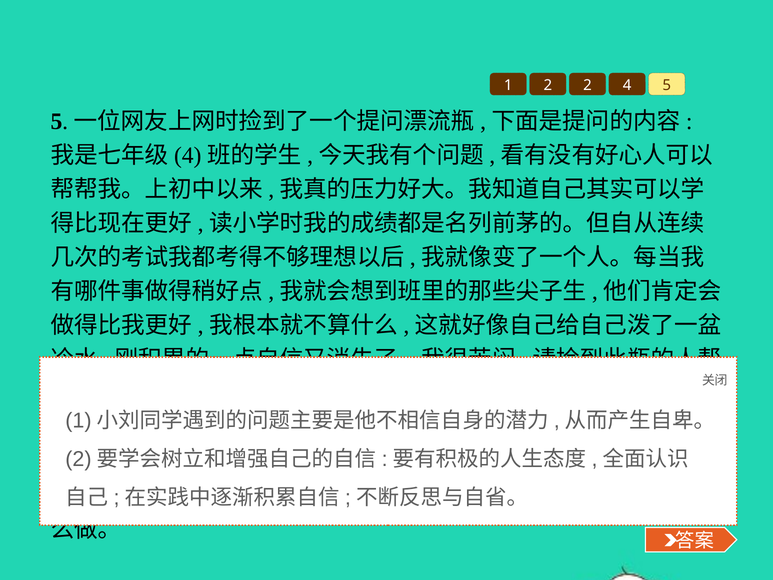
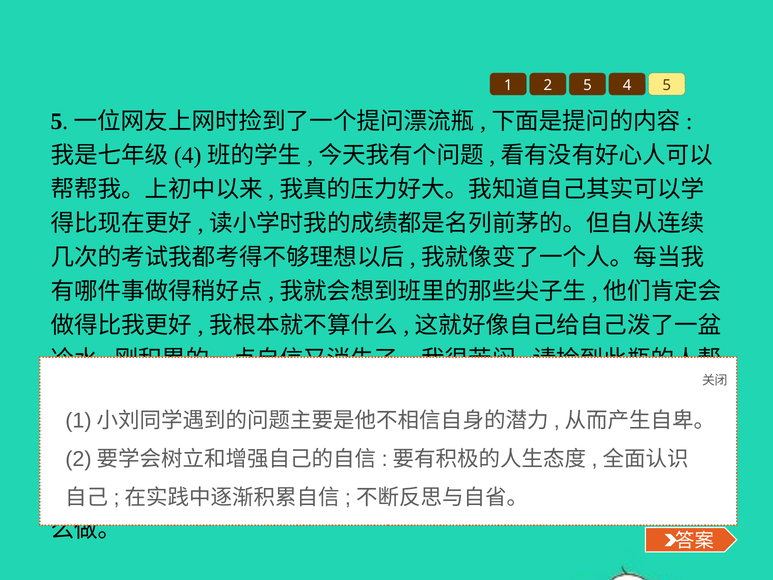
2 2: 2 -> 5
